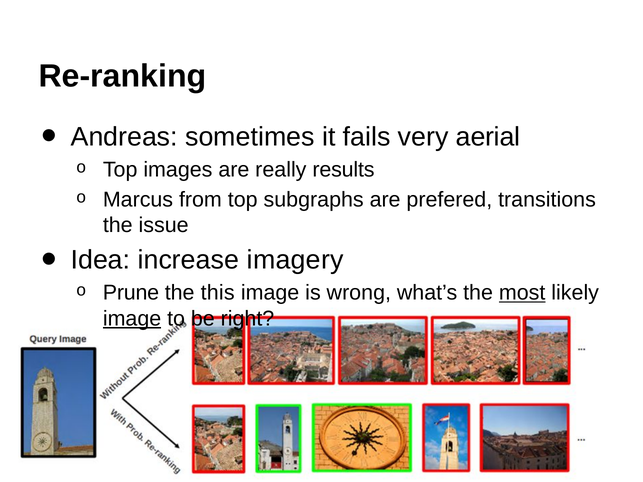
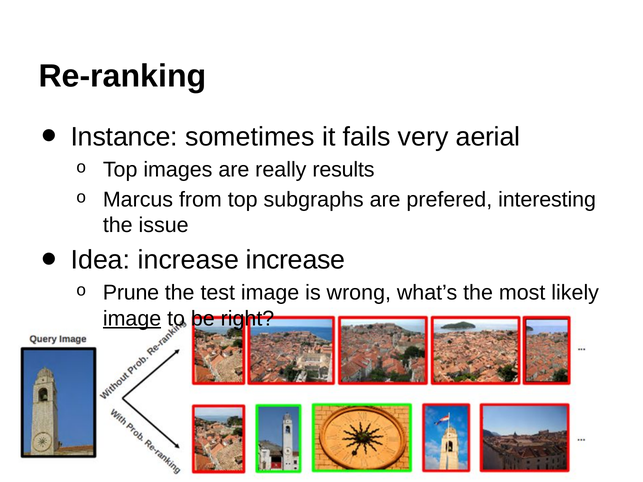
Andreas: Andreas -> Instance
transitions: transitions -> interesting
increase imagery: imagery -> increase
this: this -> test
most underline: present -> none
